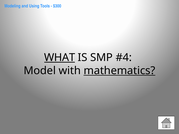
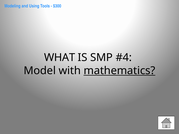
WHAT underline: present -> none
